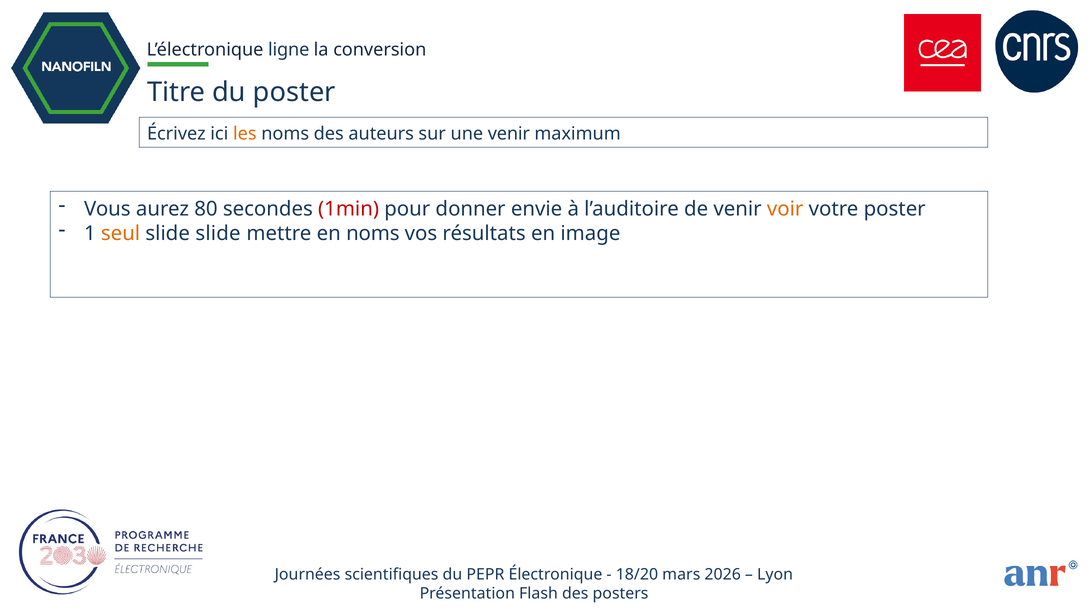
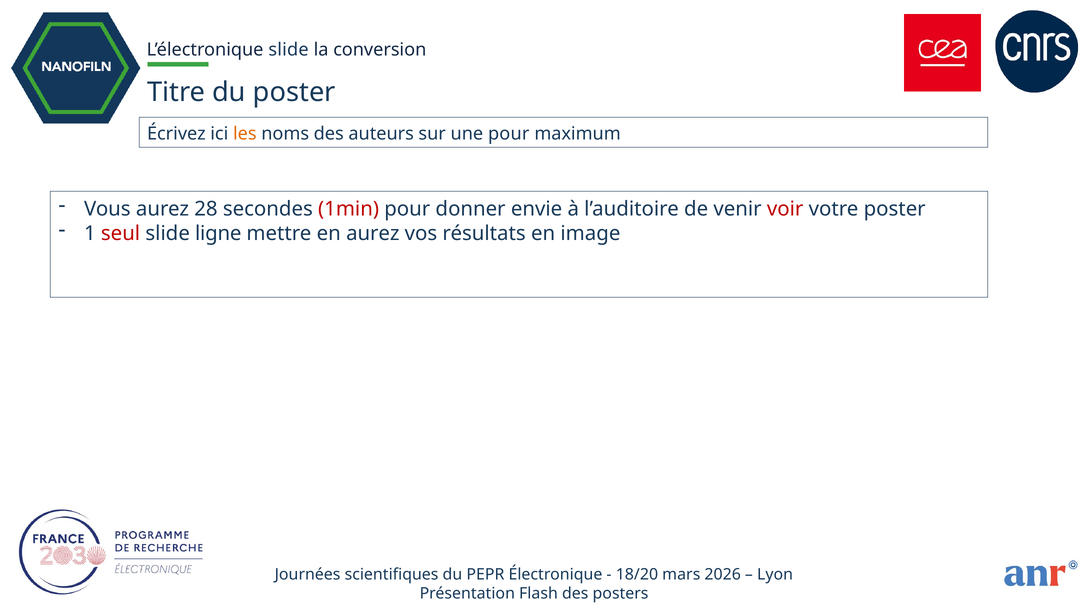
ligne at (289, 50): ligne -> slide
une venir: venir -> pour
80: 80 -> 28
voir colour: orange -> red
seul colour: orange -> red
slide slide: slide -> ligne
en noms: noms -> aurez
